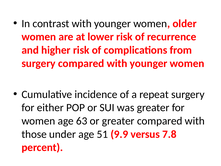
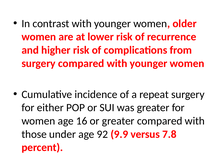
63: 63 -> 16
51: 51 -> 92
